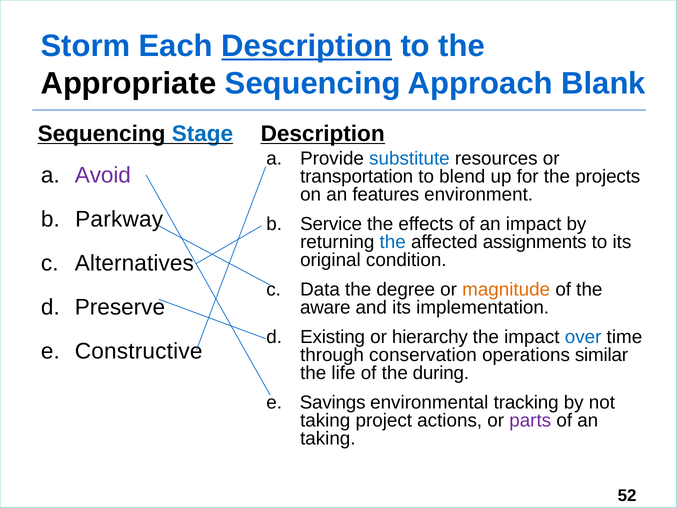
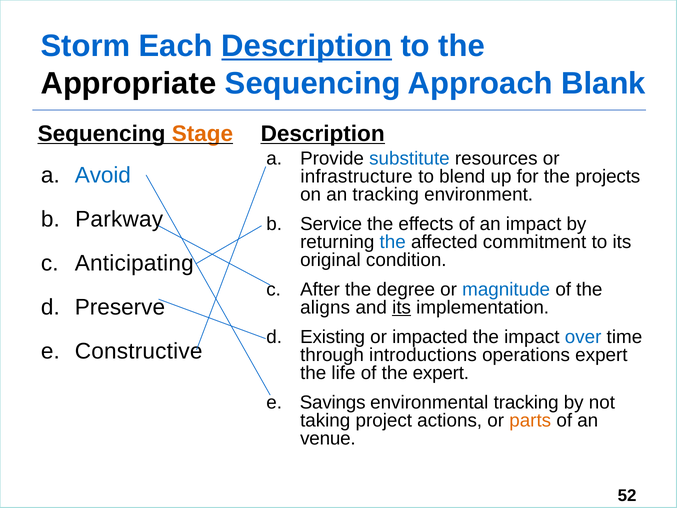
Stage colour: blue -> orange
Avoid colour: purple -> blue
transportation: transportation -> infrastructure
an features: features -> tracking
assignments: assignments -> commitment
Alternatives: Alternatives -> Anticipating
Data: Data -> After
magnitude colour: orange -> blue
aware: aware -> aligns
its at (402, 307) underline: none -> present
hierarchy: hierarchy -> impacted
conservation: conservation -> introductions
operations similar: similar -> expert
the during: during -> expert
parts colour: purple -> orange
taking at (328, 438): taking -> venue
